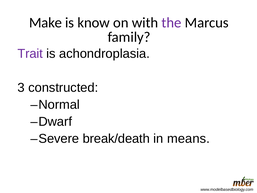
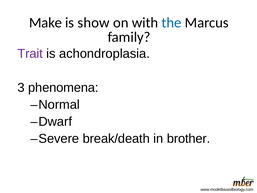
know: know -> show
the colour: purple -> blue
constructed: constructed -> phenomena
means: means -> brother
